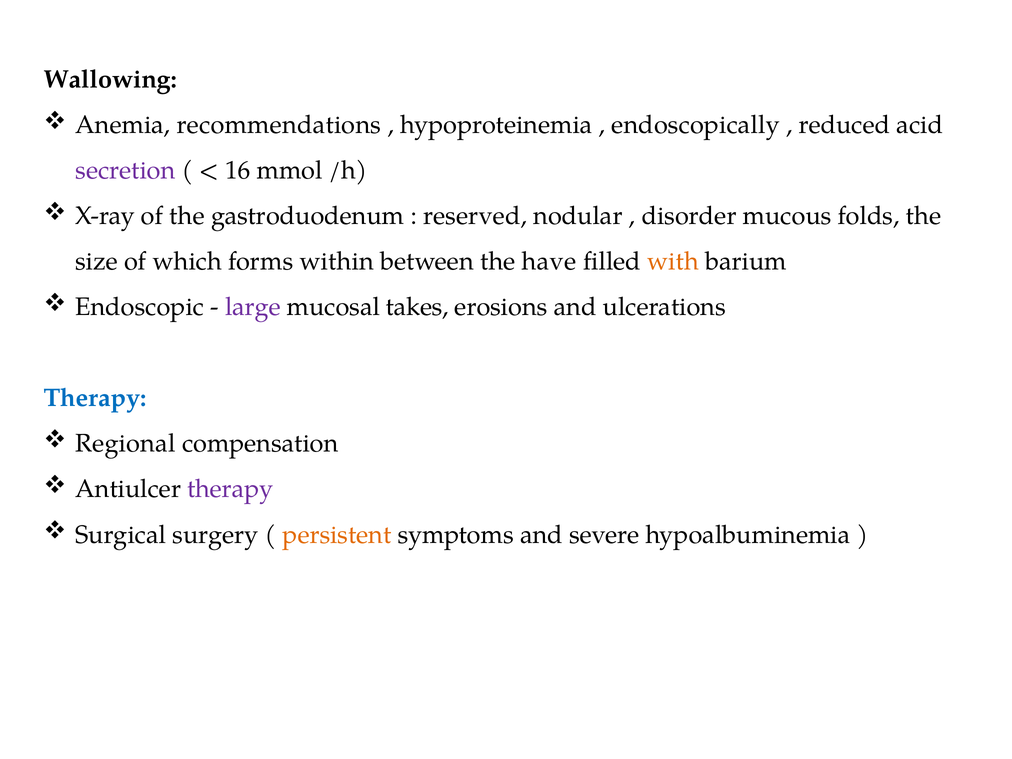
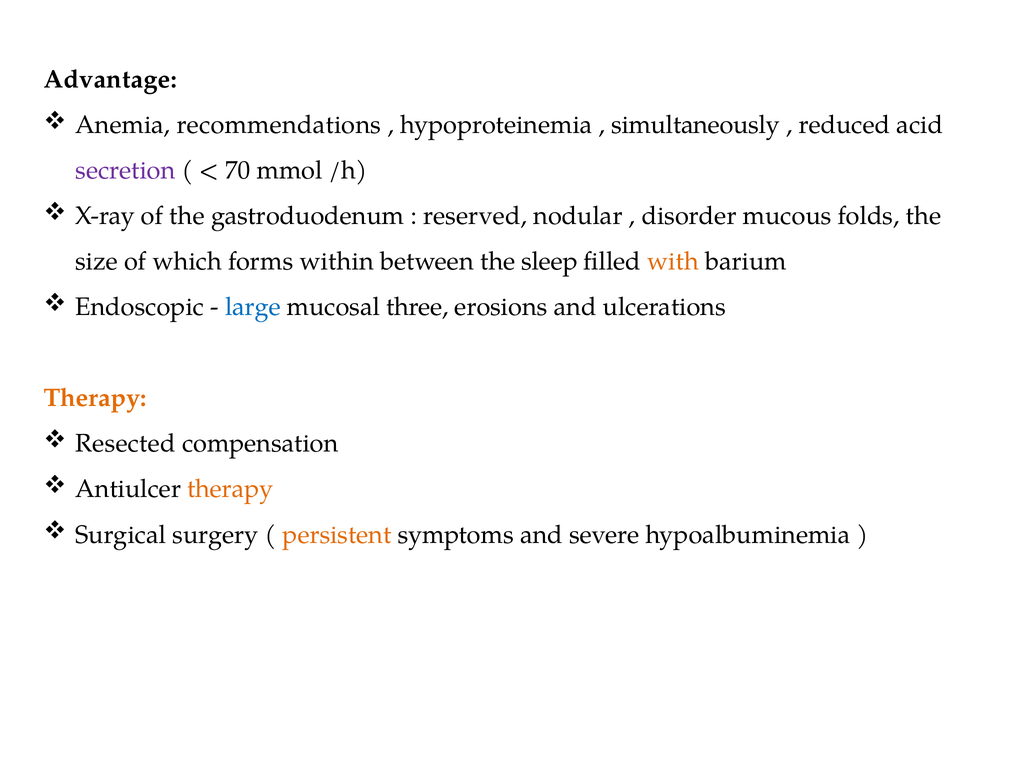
Wallowing: Wallowing -> Advantage
endoscopically: endoscopically -> simultaneously
16: 16 -> 70
have: have -> sleep
large colour: purple -> blue
takes: takes -> three
Therapy at (95, 398) colour: blue -> orange
Regional: Regional -> Resected
therapy at (230, 489) colour: purple -> orange
